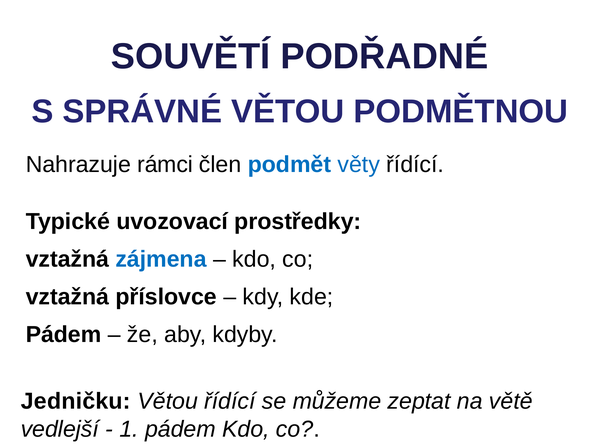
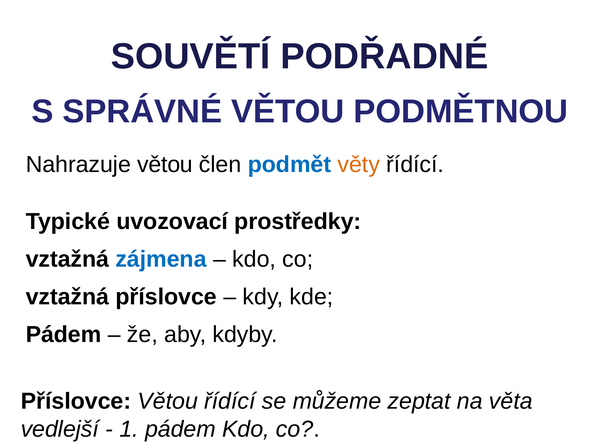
Nahrazuje rámci: rámci -> větou
věty colour: blue -> orange
Jedničku at (76, 402): Jedničku -> Příslovce
větě: větě -> věta
